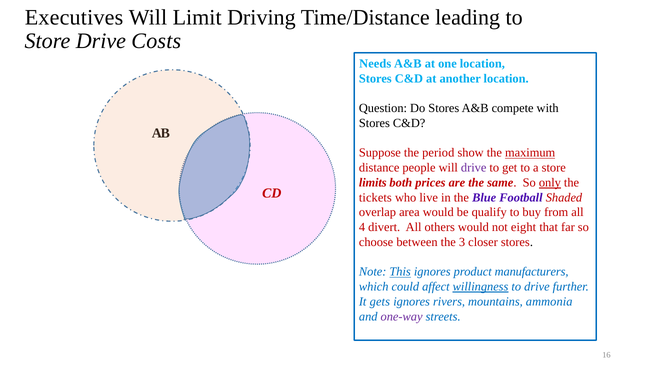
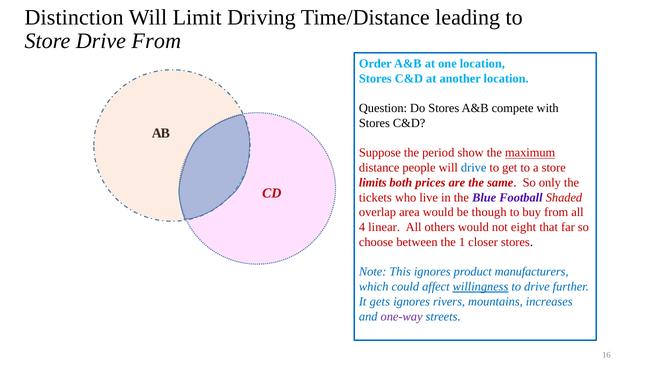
Executives: Executives -> Distinction
Drive Costs: Costs -> From
Needs: Needs -> Order
drive at (474, 168) colour: purple -> blue
only underline: present -> none
qualify: qualify -> though
divert: divert -> linear
3: 3 -> 1
This underline: present -> none
ammonia: ammonia -> increases
